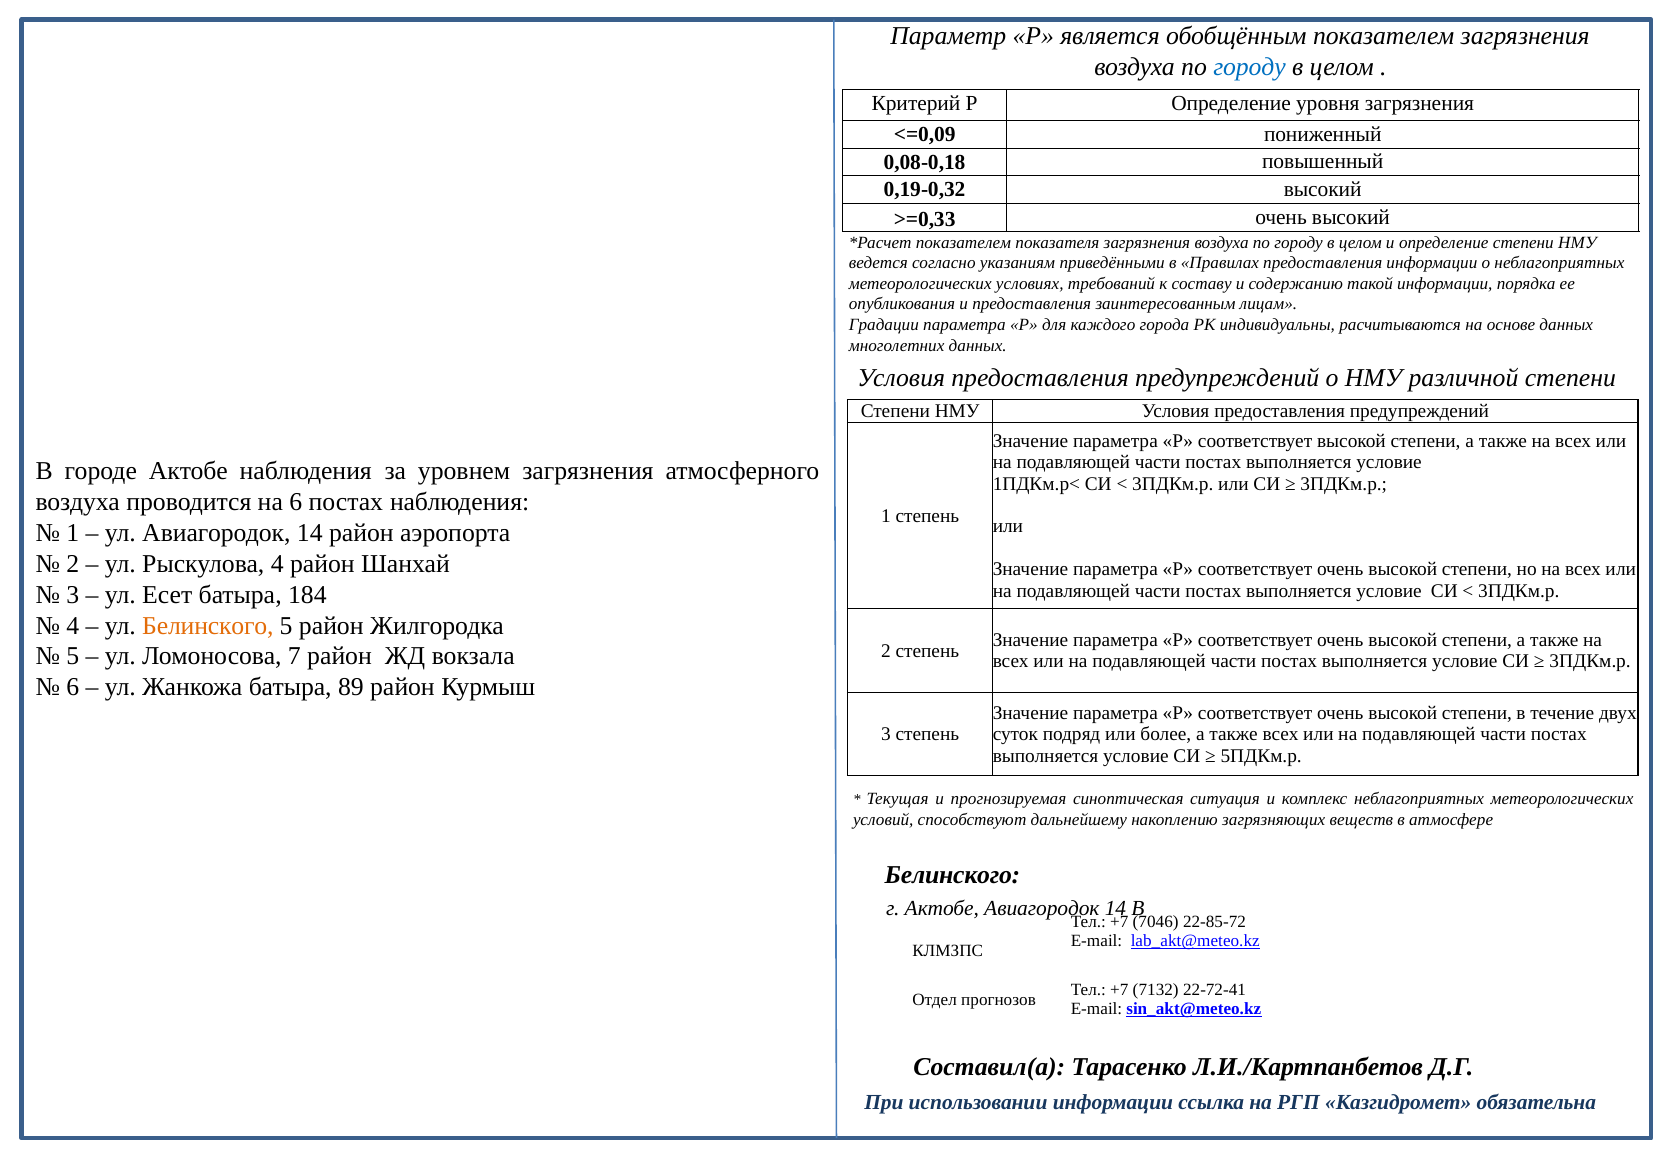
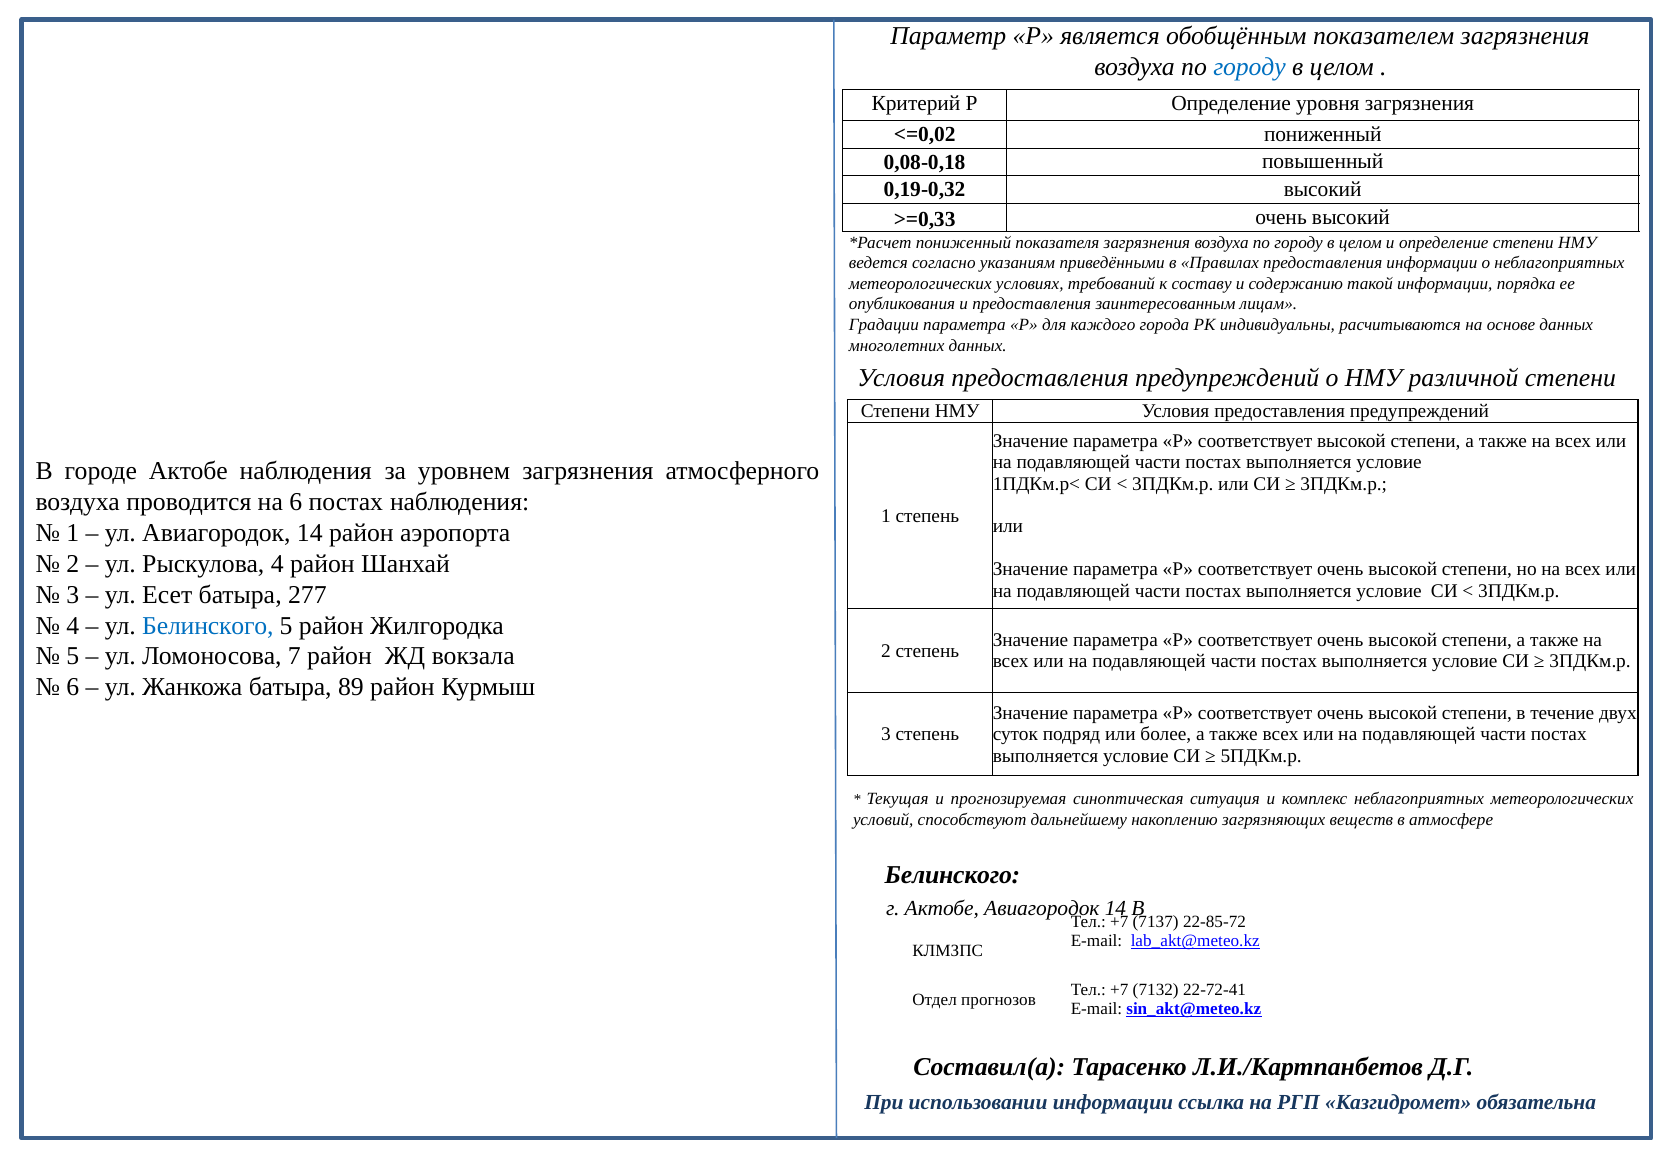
<=0,09: <=0,09 -> <=0,02
показателем at (963, 243): показателем -> пониженный
184: 184 -> 277
Белинского at (208, 626) colour: orange -> blue
7046: 7046 -> 7137
